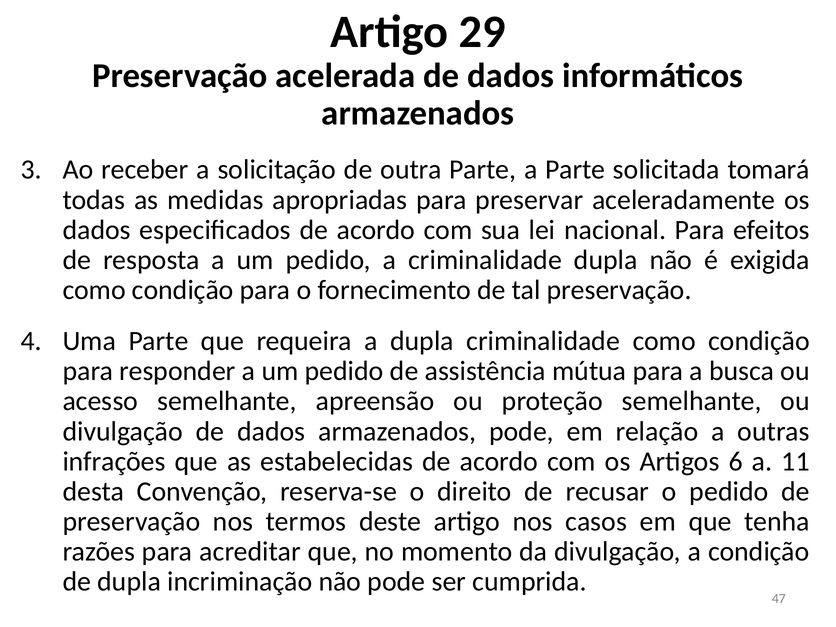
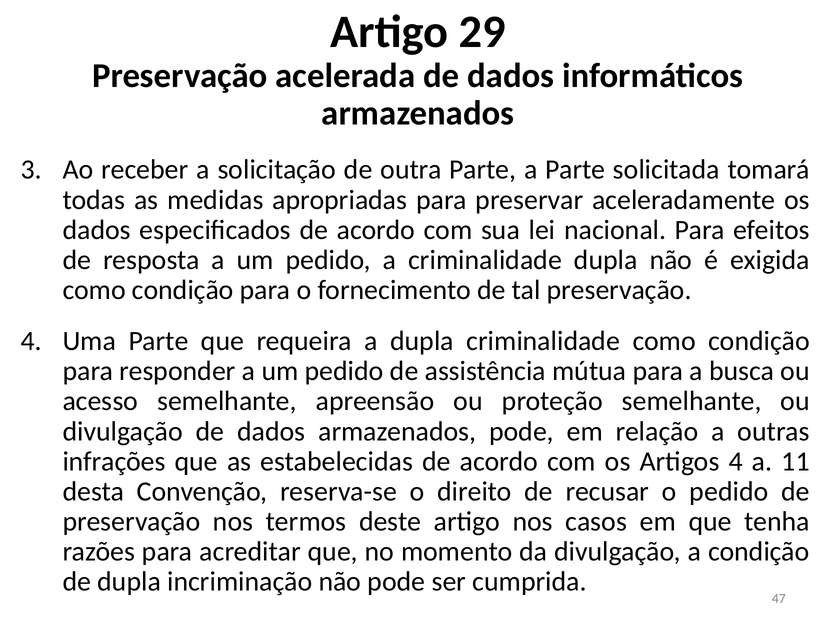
Artigos 6: 6 -> 4
